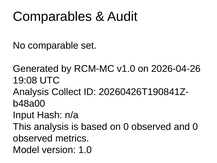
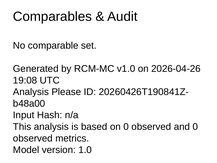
Collect: Collect -> Please
